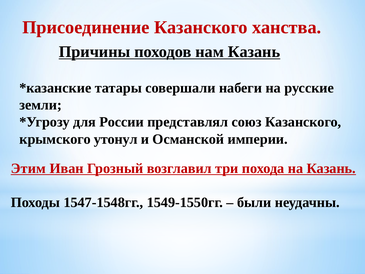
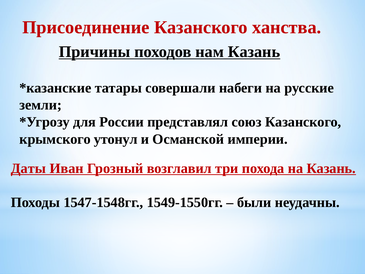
Этим: Этим -> Даты
